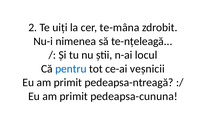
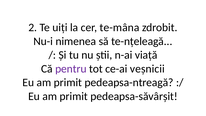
locul: locul -> viață
pentru colour: blue -> purple
pedeapsa-cununa: pedeapsa-cununa -> pedeapsa-săvârșit
